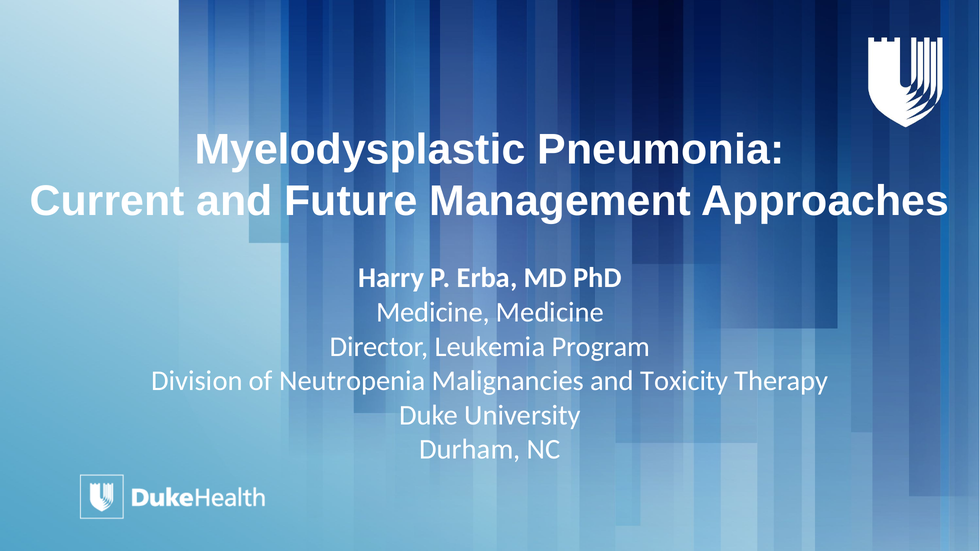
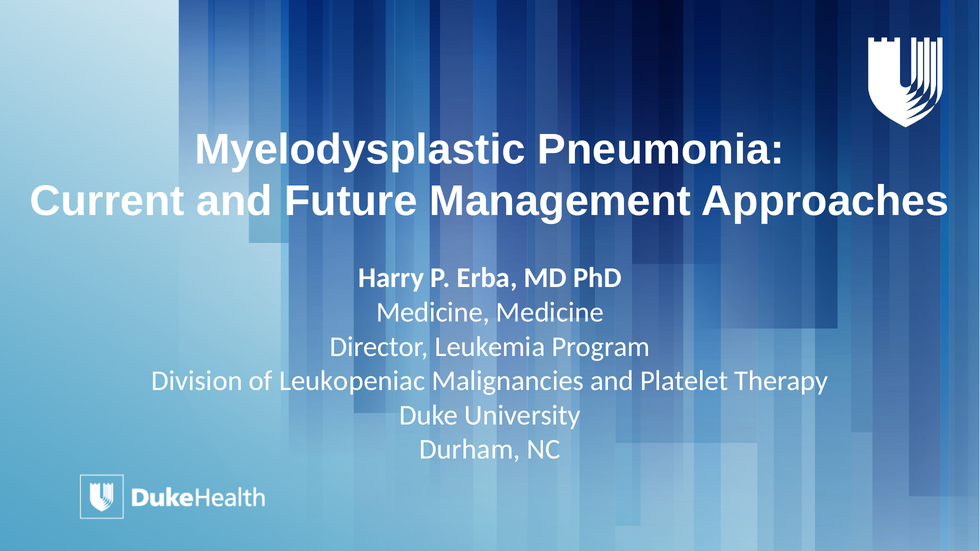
Neutropenia: Neutropenia -> Leukopeniac
Toxicity: Toxicity -> Platelet
